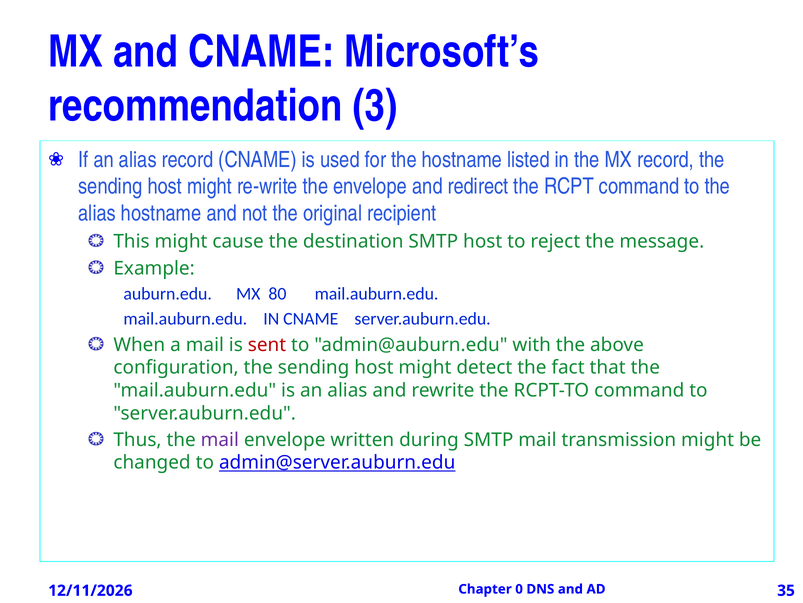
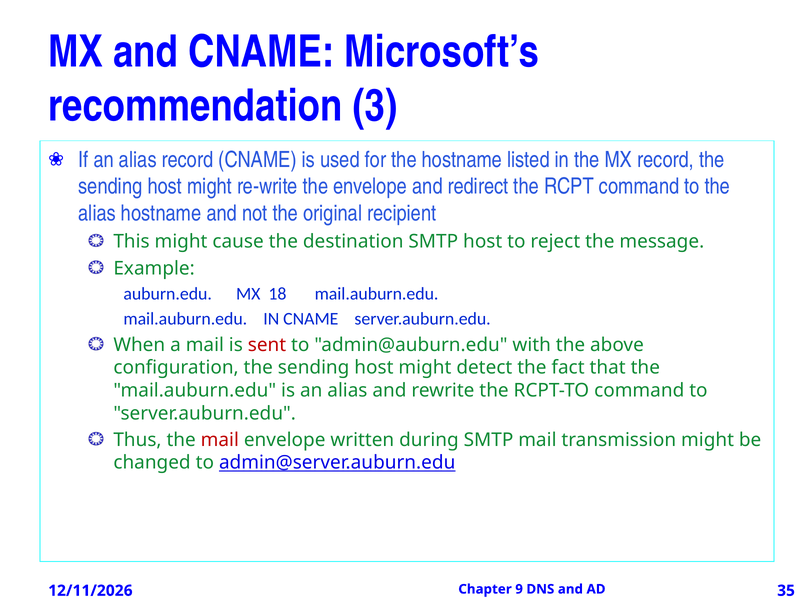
80: 80 -> 18
mail at (220, 439) colour: purple -> red
0: 0 -> 9
